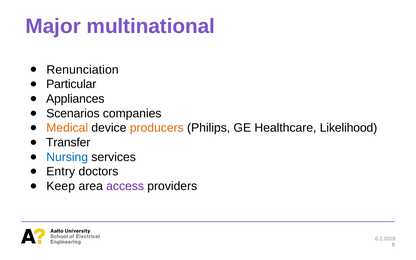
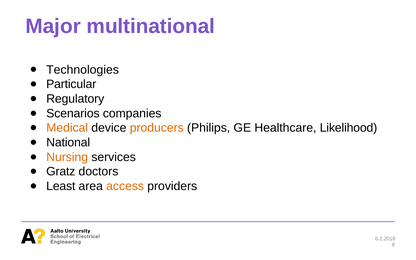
Renunciation: Renunciation -> Technologies
Appliances: Appliances -> Regulatory
Transfer: Transfer -> National
Nursing colour: blue -> orange
Entry: Entry -> Gratz
Keep: Keep -> Least
access colour: purple -> orange
